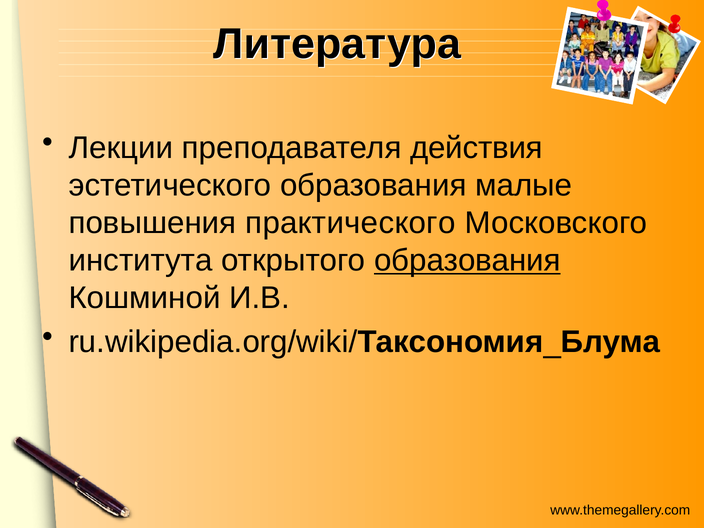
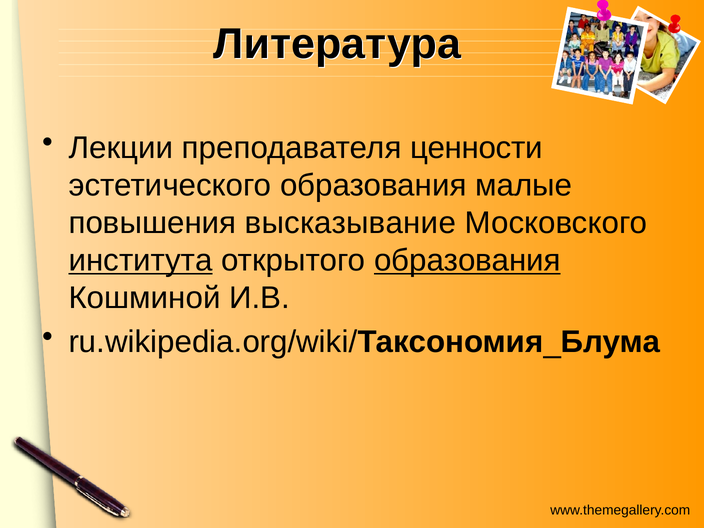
действия: действия -> ценности
практического: практического -> высказывание
института underline: none -> present
